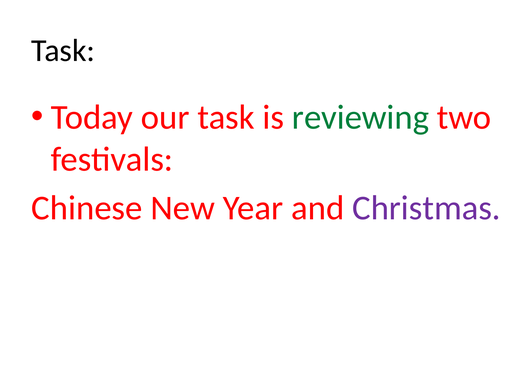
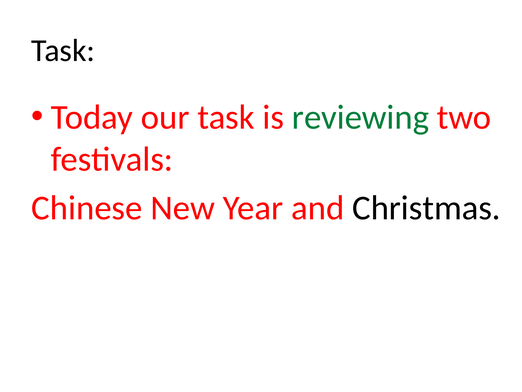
Christmas colour: purple -> black
